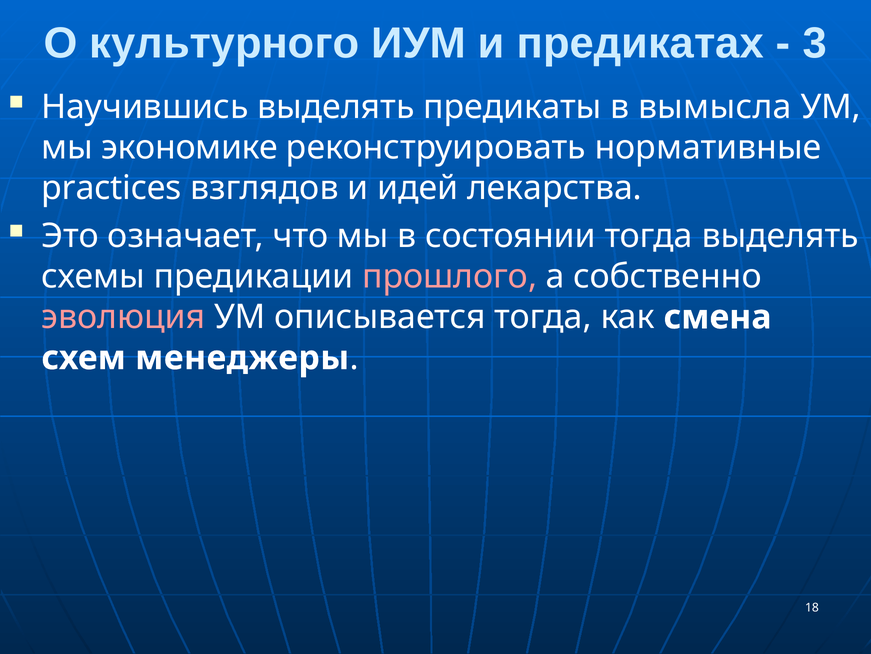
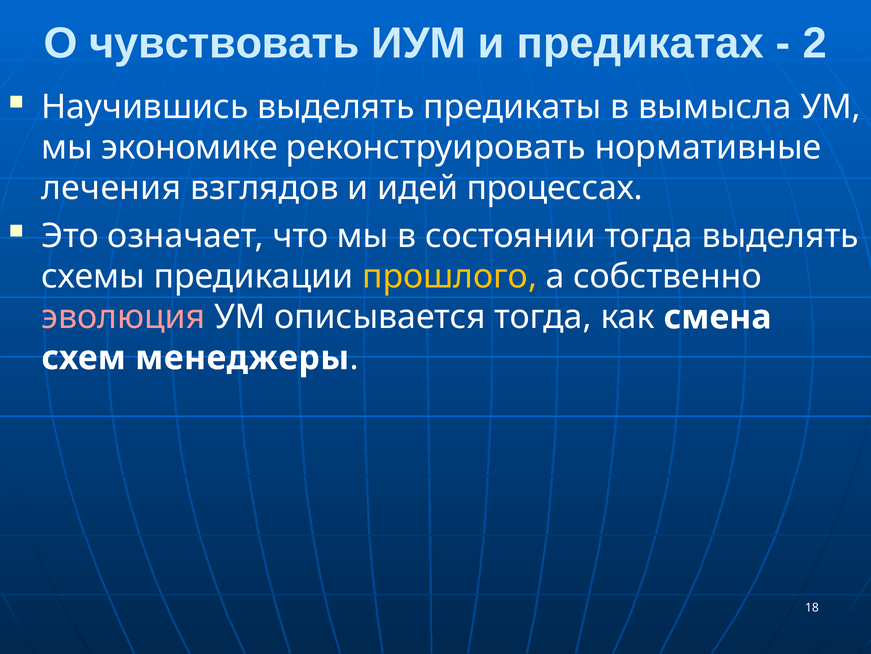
культурного: культурного -> чувствовать
3: 3 -> 2
practices: practices -> лечения
лекарства: лекарства -> процессах
прошлого colour: pink -> yellow
